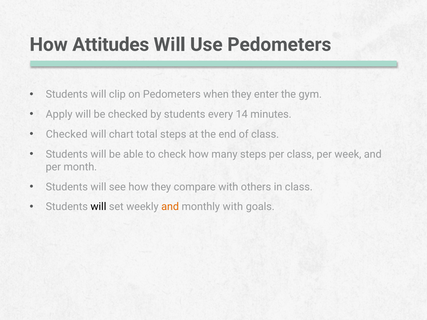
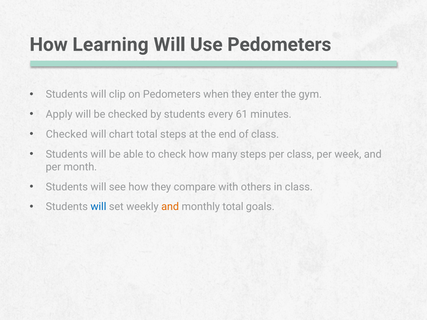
Attitudes: Attitudes -> Learning
14: 14 -> 61
will at (98, 207) colour: black -> blue
monthly with: with -> total
